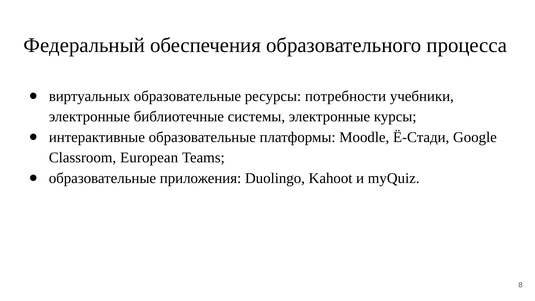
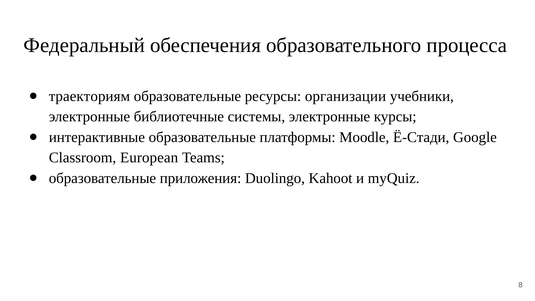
виртуальных: виртуальных -> траекториям
потребности: потребности -> организации
